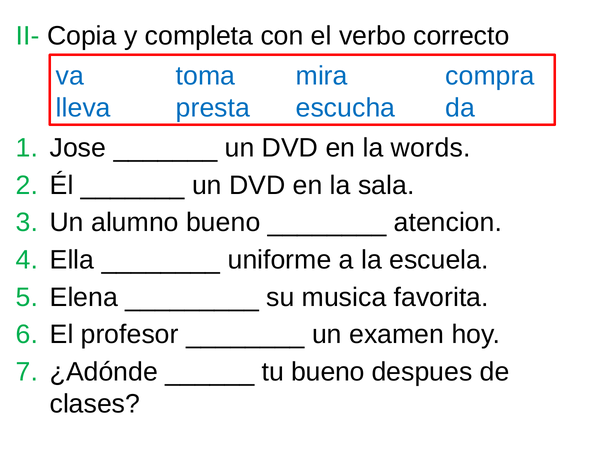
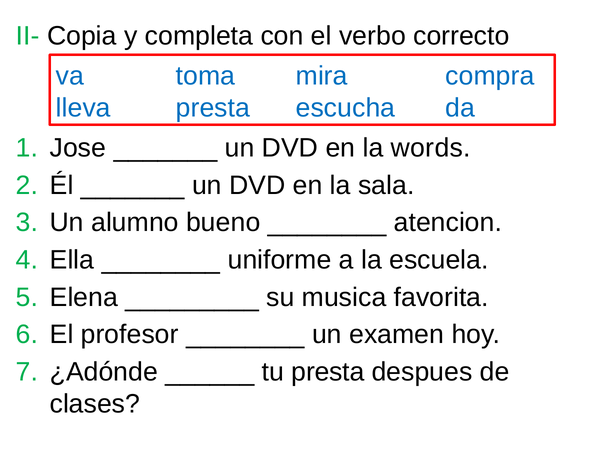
tu bueno: bueno -> presta
